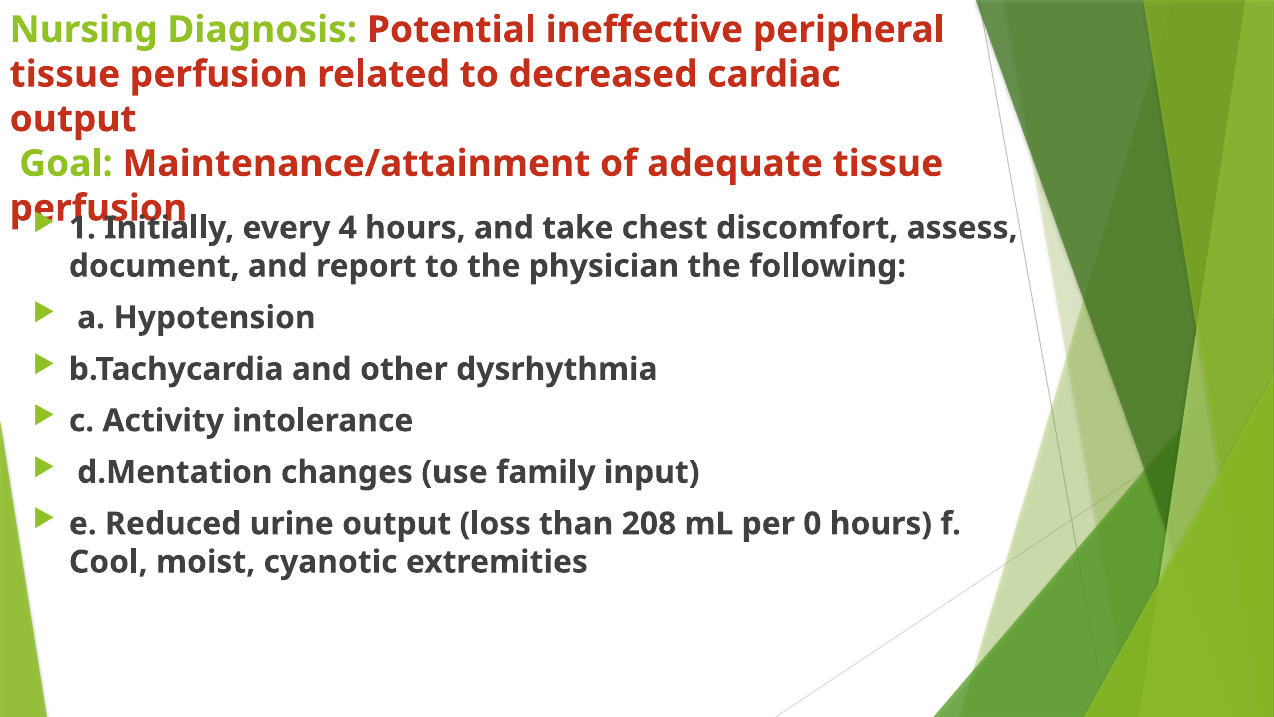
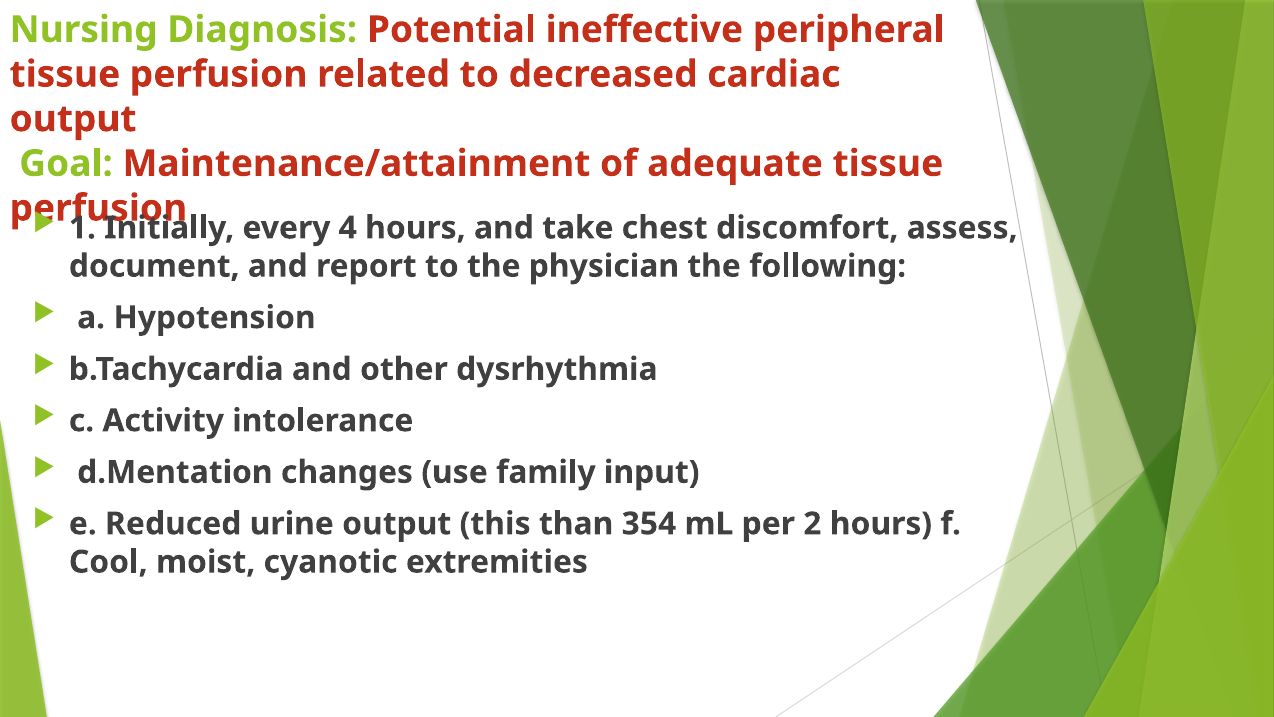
loss: loss -> this
208: 208 -> 354
0: 0 -> 2
